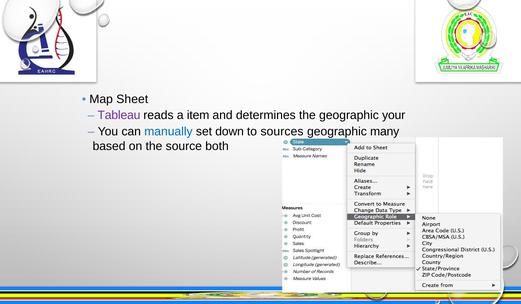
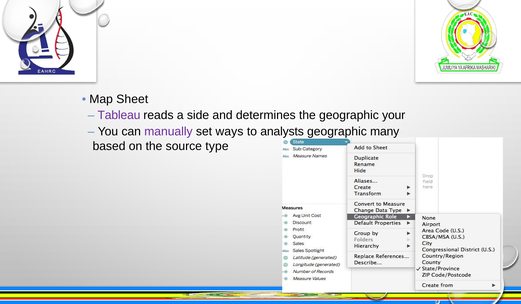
item: item -> side
manually colour: blue -> purple
down: down -> ways
sources: sources -> analysts
both: both -> type
